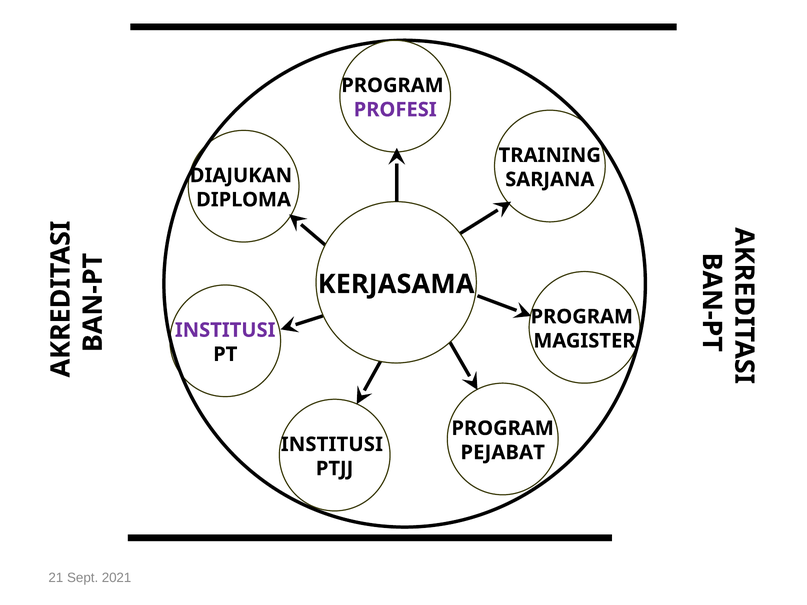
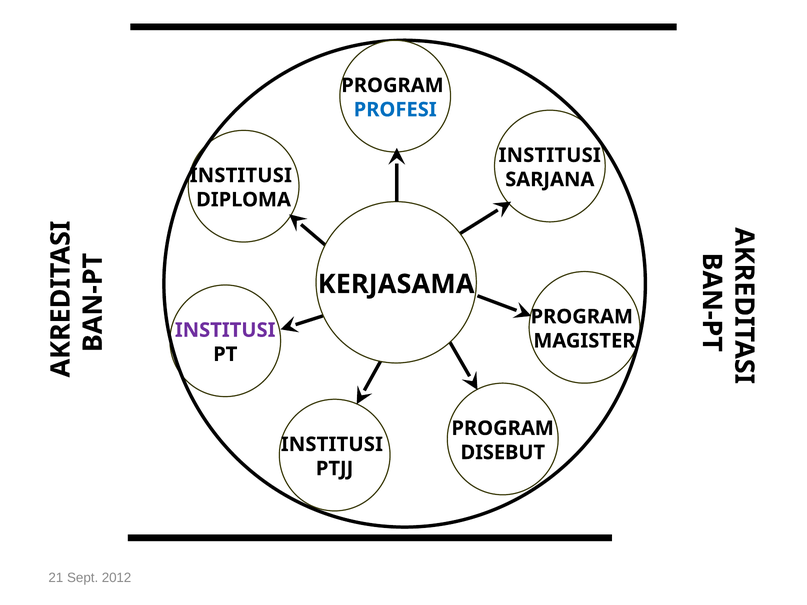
PROFESI colour: purple -> blue
TRAINING at (550, 155): TRAINING -> INSTITUSI
DIAJUKAN at (241, 176): DIAJUKAN -> INSTITUSI
PEJABAT: PEJABAT -> DISEBUT
2021: 2021 -> 2012
